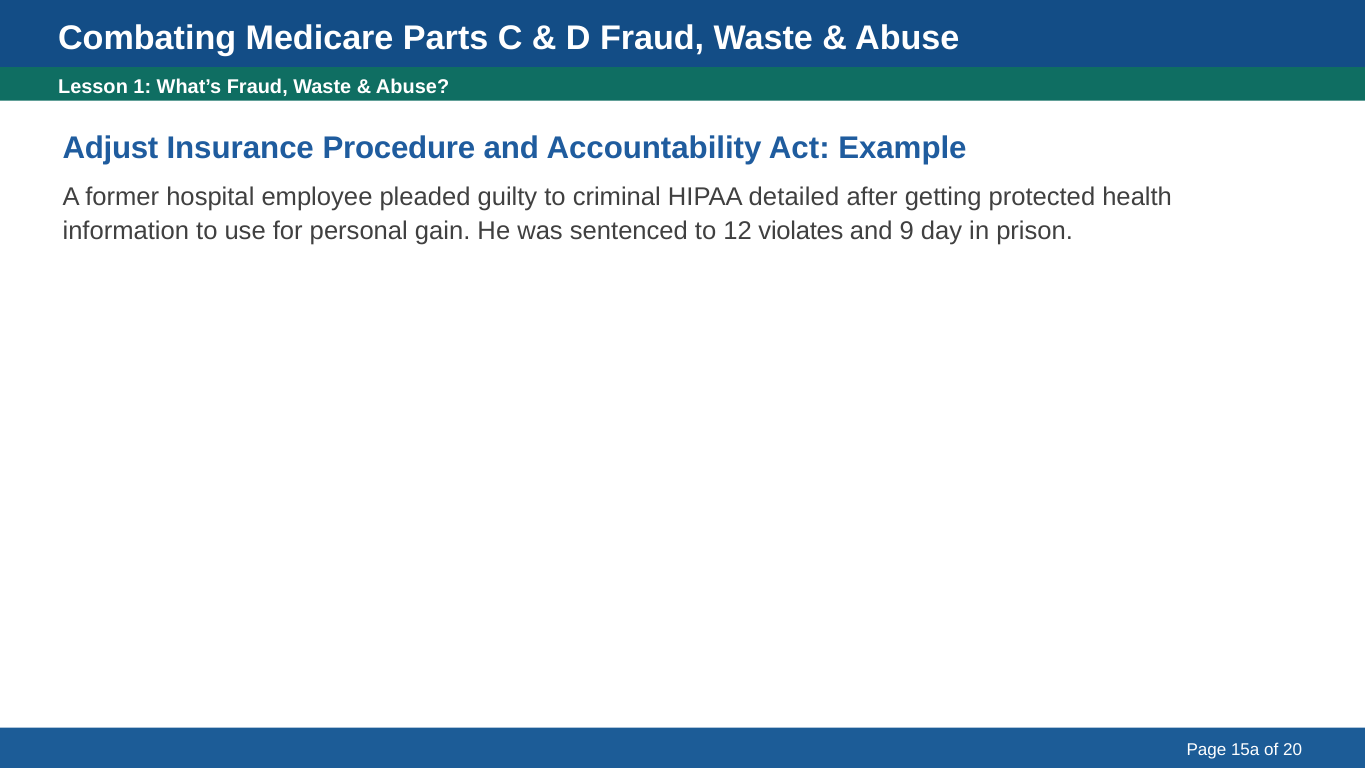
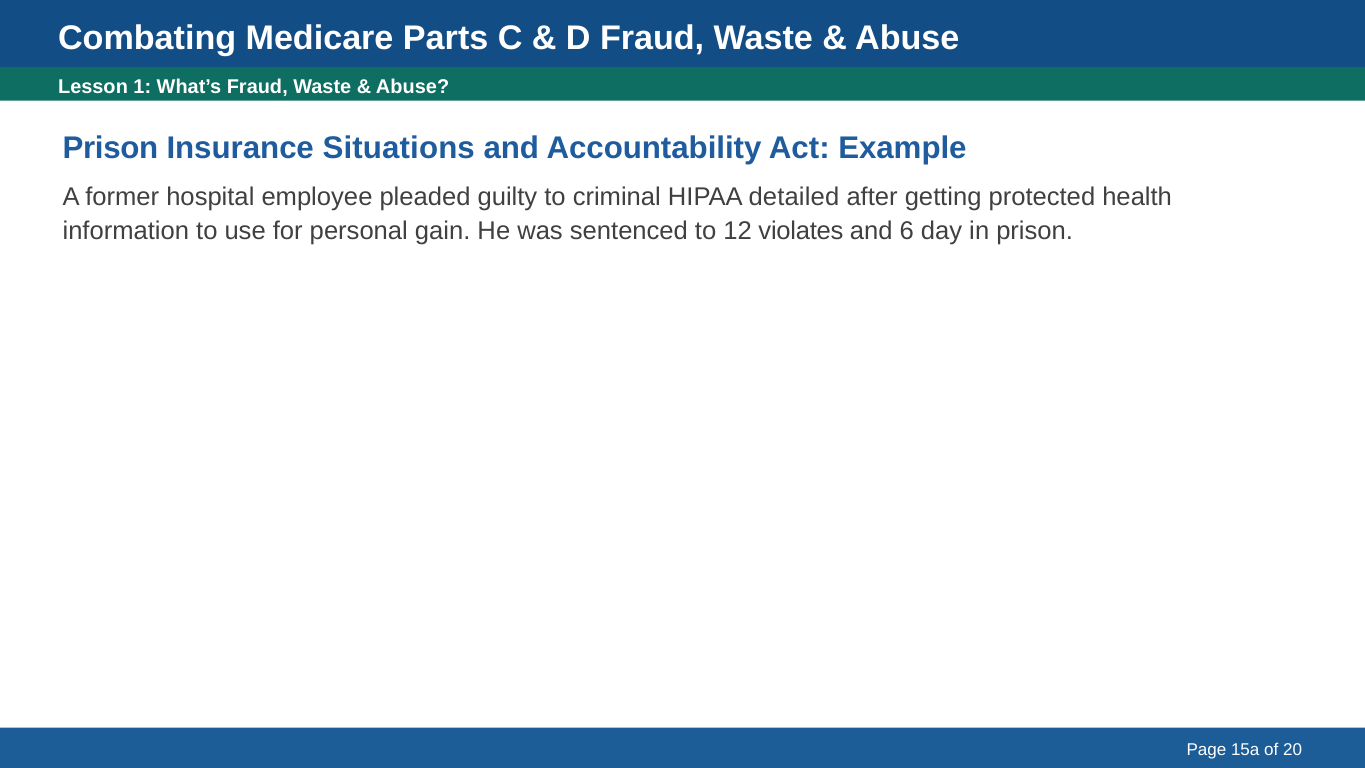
Adjust at (110, 148): Adjust -> Prison
Procedure: Procedure -> Situations
9: 9 -> 6
